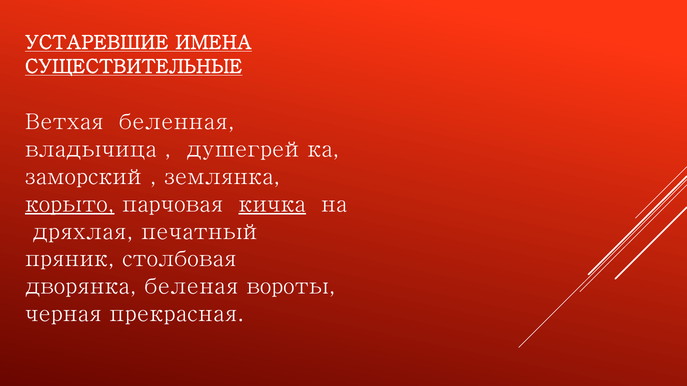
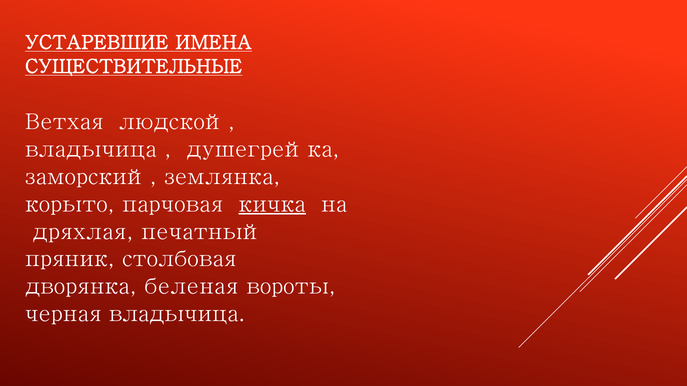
беленная: беленная -> людской
корыто underline: present -> none
черная прекрасная: прекрасная -> владычица
